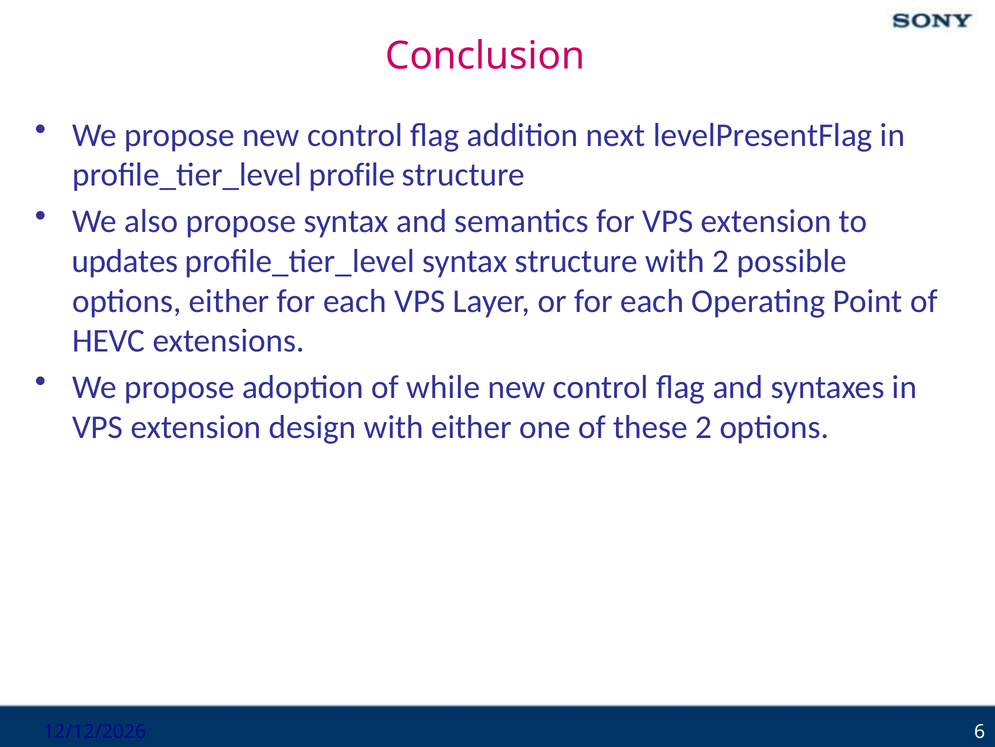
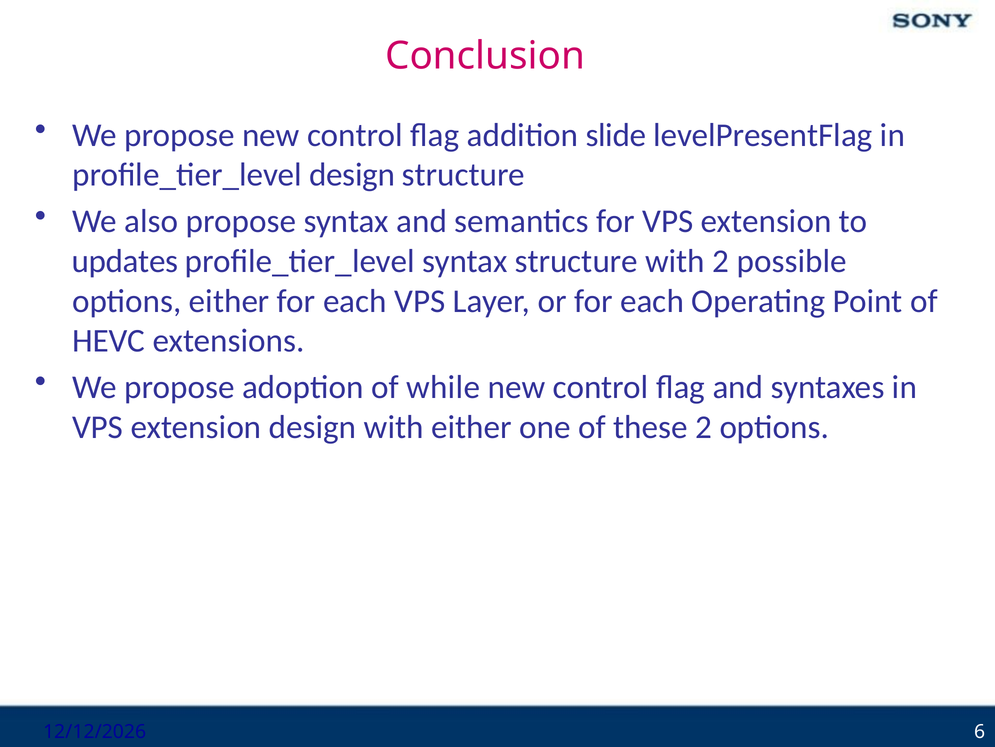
next: next -> slide
profile_tier_level profile: profile -> design
